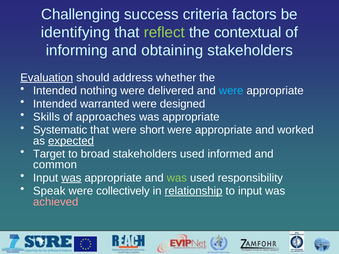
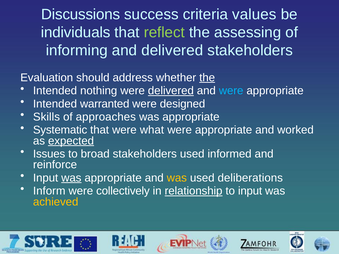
Challenging: Challenging -> Discussions
factors: factors -> values
identifying: identifying -> individuals
contextual: contextual -> assessing
and obtaining: obtaining -> delivered
Evaluation underline: present -> none
the at (207, 78) underline: none -> present
delivered at (171, 91) underline: none -> present
short: short -> what
Target: Target -> Issues
common: common -> reinforce
was at (177, 178) colour: light green -> yellow
responsibility: responsibility -> deliberations
Speak: Speak -> Inform
achieved colour: pink -> yellow
